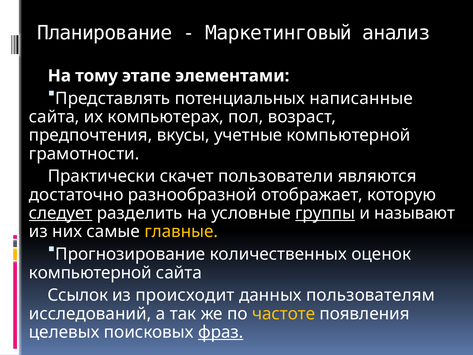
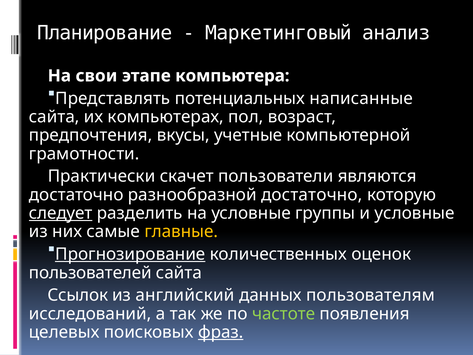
тому: тому -> свои
элементами: элементами -> компьютера
разнообразной отображает: отображает -> достаточно
группы underline: present -> none
и называют: называют -> условные
Прогнозирование underline: none -> present
компьютерной at (90, 273): компьютерной -> пользователей
происходит: происходит -> английский
частоте colour: yellow -> light green
